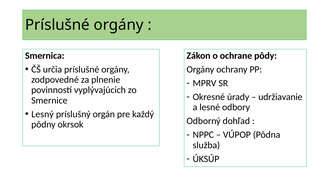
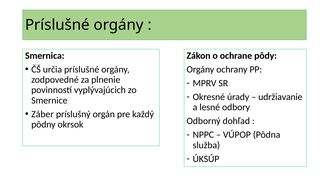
Lesný: Lesný -> Záber
